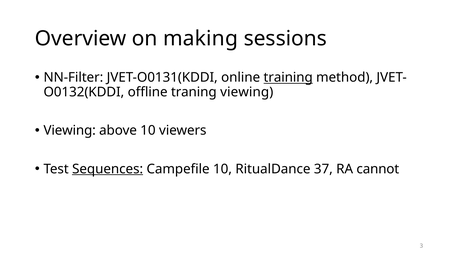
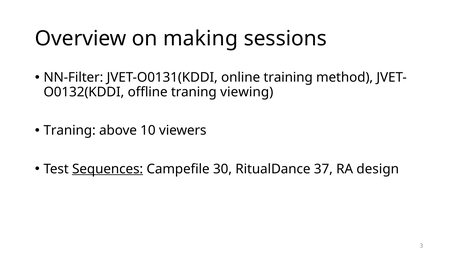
training underline: present -> none
Viewing at (70, 130): Viewing -> Traning
Campefile 10: 10 -> 30
cannot: cannot -> design
